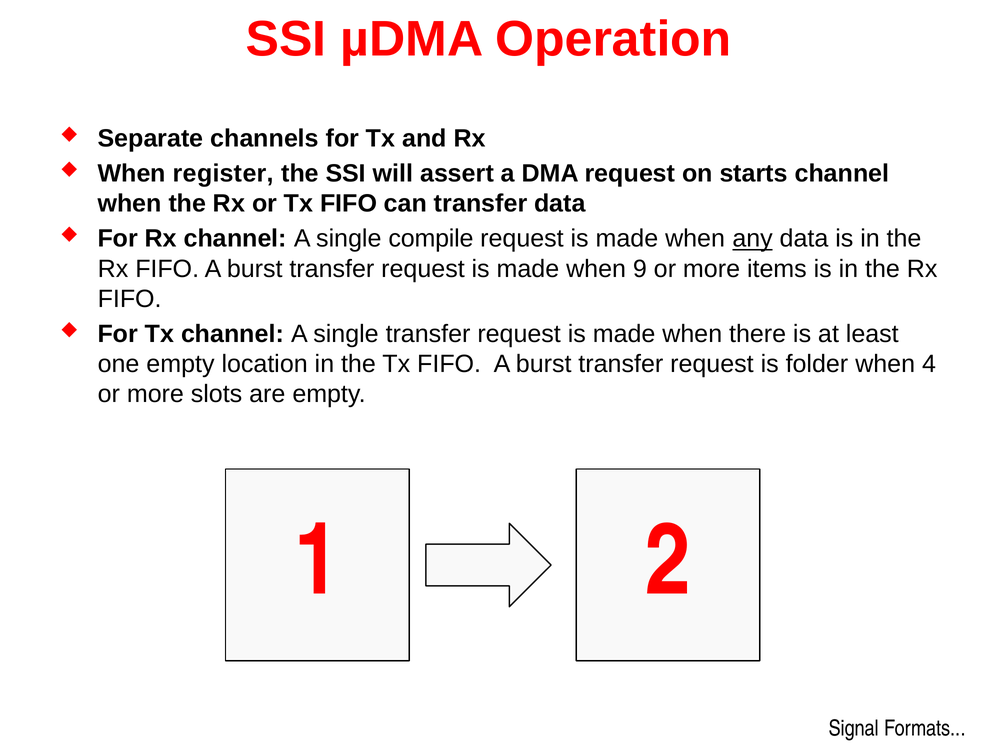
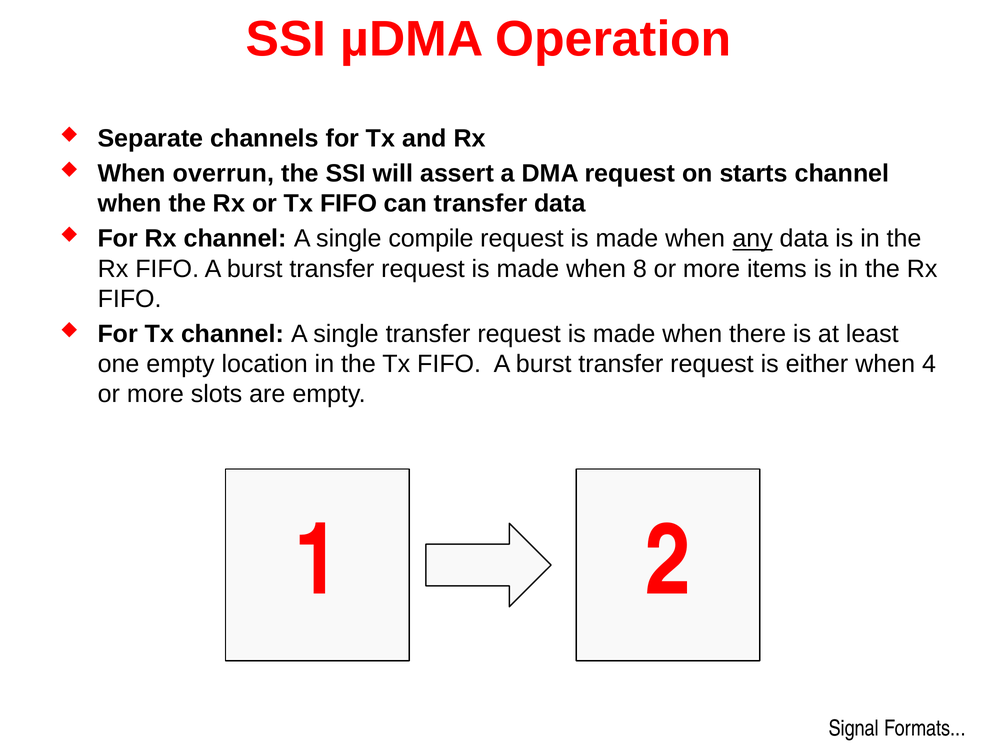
register: register -> overrun
9: 9 -> 8
folder: folder -> either
